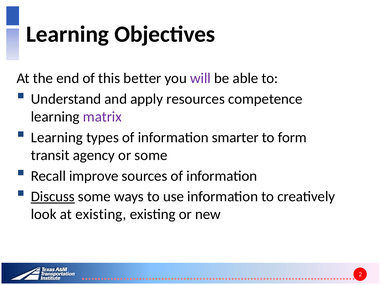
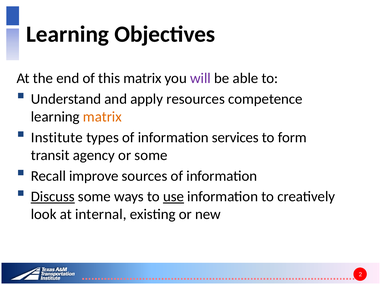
this better: better -> matrix
matrix at (102, 117) colour: purple -> orange
Learning at (57, 138): Learning -> Institute
smarter: smarter -> services
use underline: none -> present
at existing: existing -> internal
